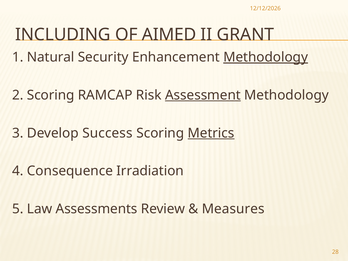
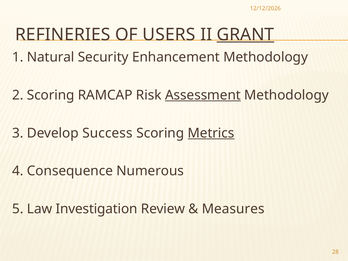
INCLUDING: INCLUDING -> REFINERIES
AIMED: AIMED -> USERS
GRANT underline: none -> present
Methodology at (266, 57) underline: present -> none
Irradiation: Irradiation -> Numerous
Assessments: Assessments -> Investigation
